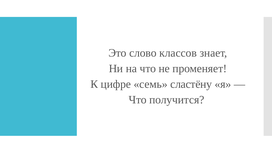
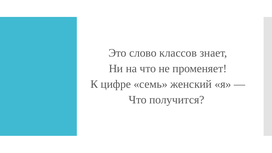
сластёну: сластёну -> женский
